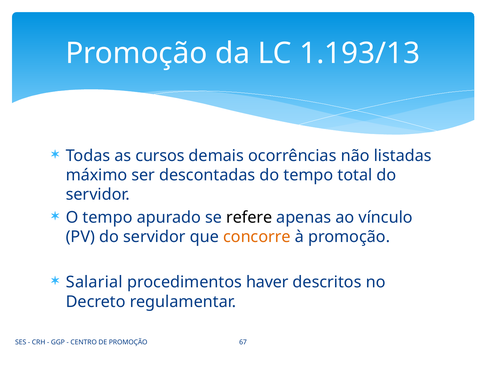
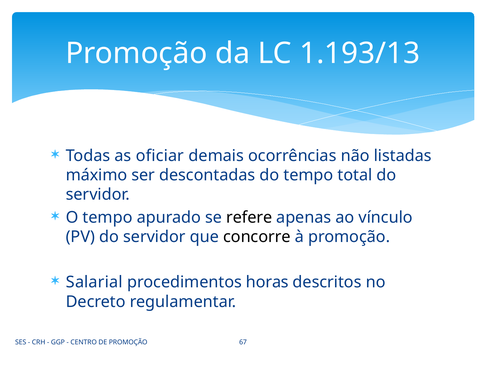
cursos: cursos -> oficiar
concorre colour: orange -> black
haver: haver -> horas
